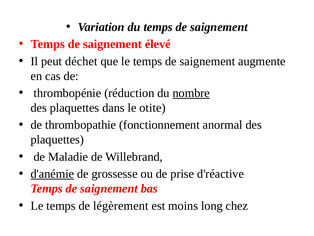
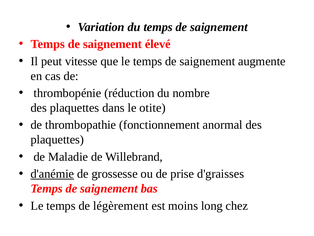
déchet: déchet -> vitesse
nombre underline: present -> none
d'réactive: d'réactive -> d'graisses
